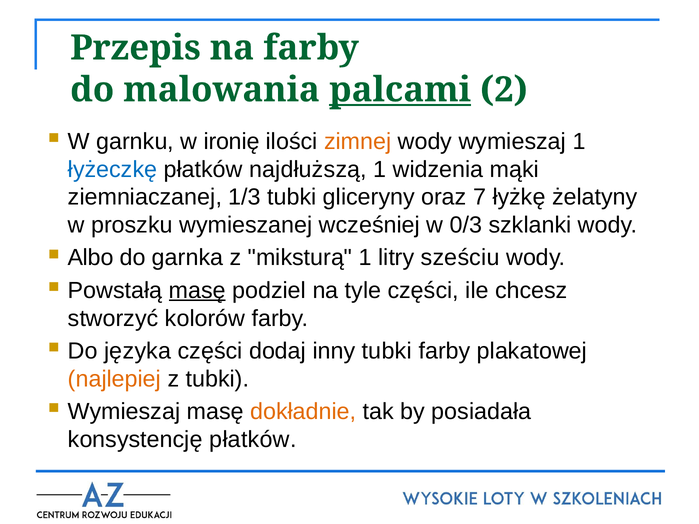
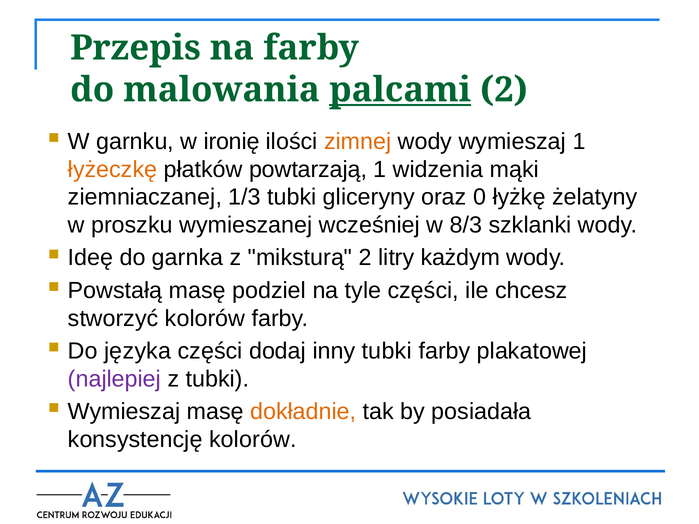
łyżeczkę colour: blue -> orange
najdłuższą: najdłuższą -> powtarzają
7: 7 -> 0
0/3: 0/3 -> 8/3
Albo: Albo -> Ideę
miksturą 1: 1 -> 2
sześciu: sześciu -> każdym
masę at (197, 291) underline: present -> none
najlepiej colour: orange -> purple
konsystencję płatków: płatków -> kolorów
